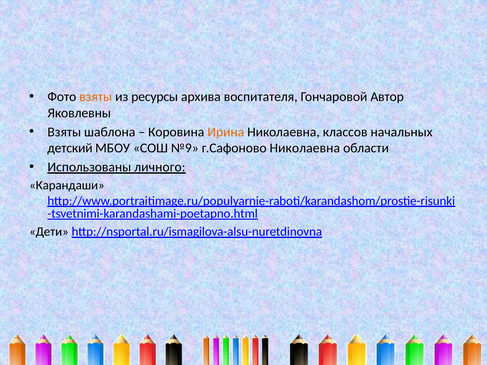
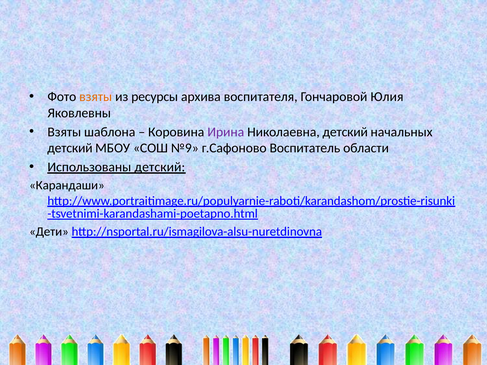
Автор: Автор -> Юлия
Ирина colour: orange -> purple
Николаевна классов: классов -> детский
г.Сафоново Николаевна: Николаевна -> Воспитатель
Использованы личного: личного -> детский
